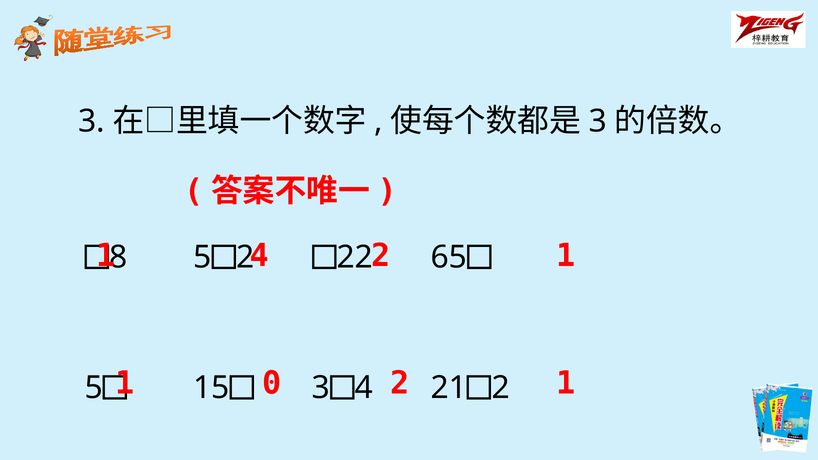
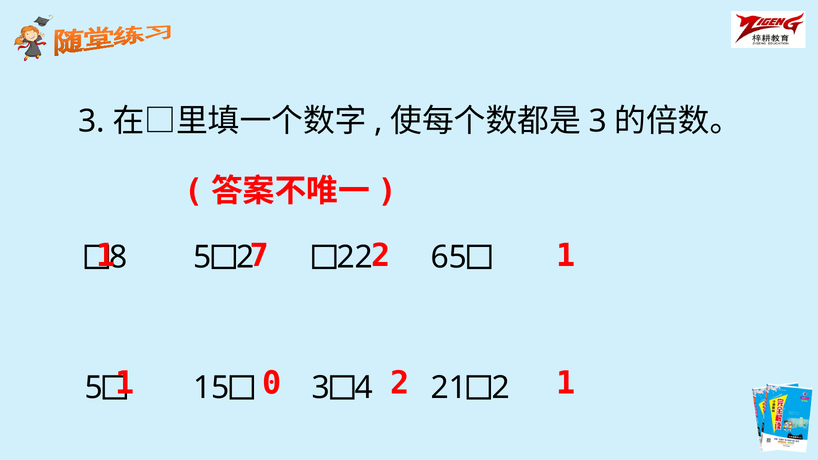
4 at (259, 256): 4 -> 7
